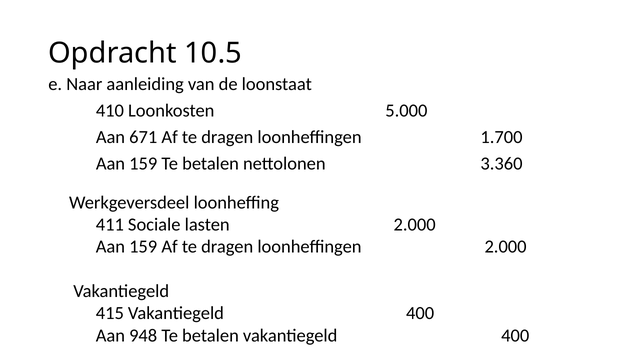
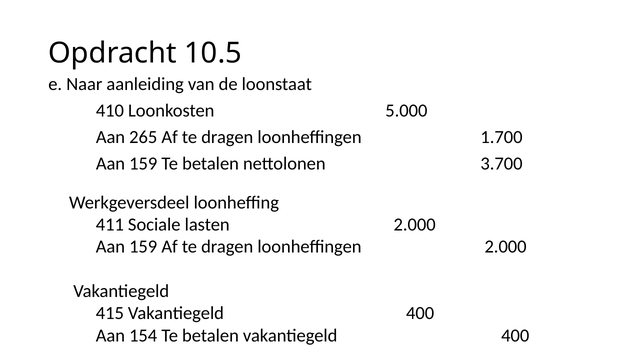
671: 671 -> 265
3.360: 3.360 -> 3.700
948: 948 -> 154
